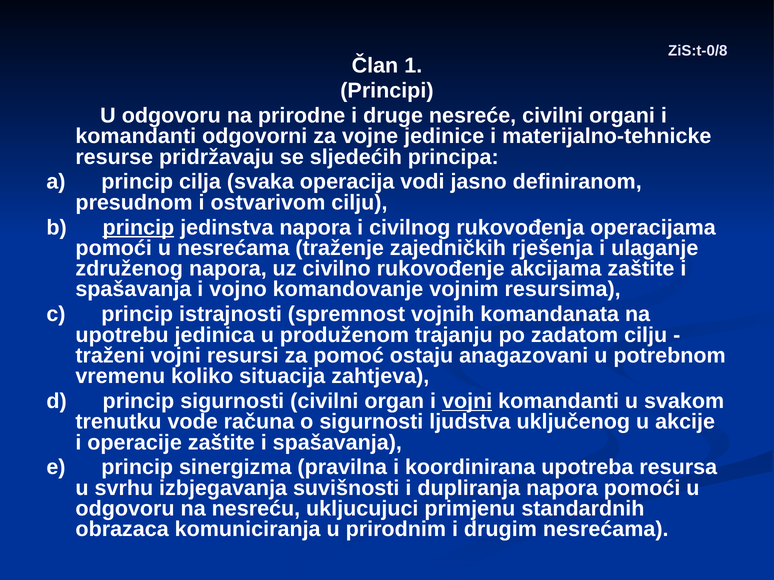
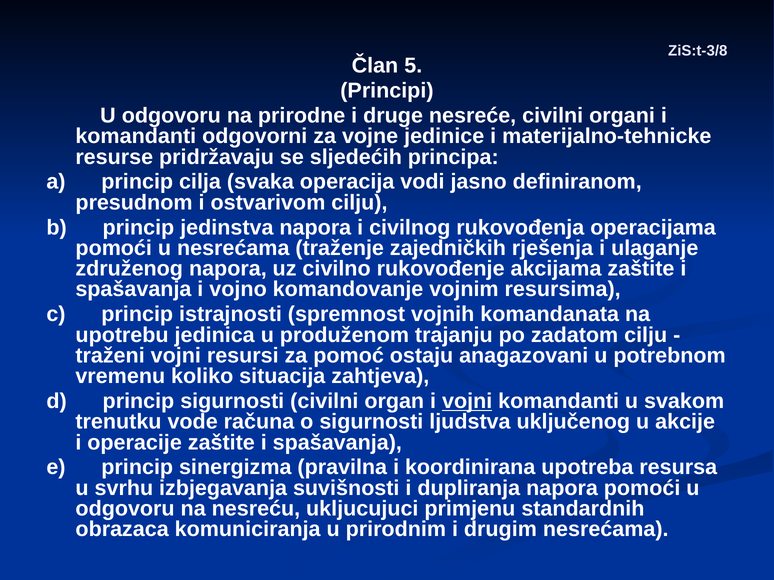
ZiS:t-0/8: ZiS:t-0/8 -> ZiS:t-3/8
1: 1 -> 5
princip at (138, 228) underline: present -> none
